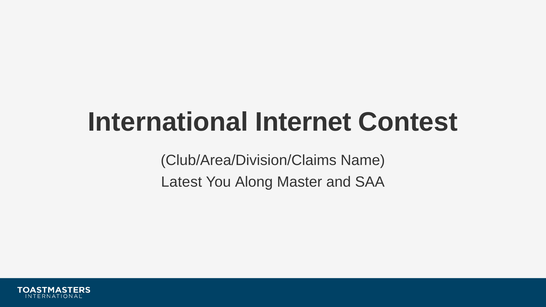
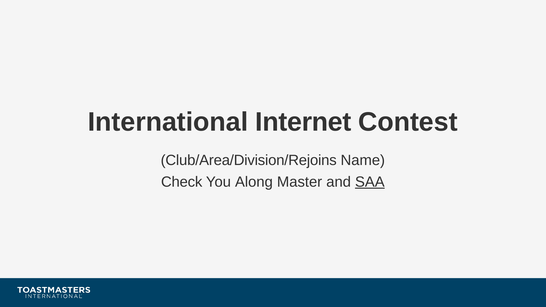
Club/Area/Division/Claims: Club/Area/Division/Claims -> Club/Area/Division/Rejoins
Latest: Latest -> Check
SAA underline: none -> present
